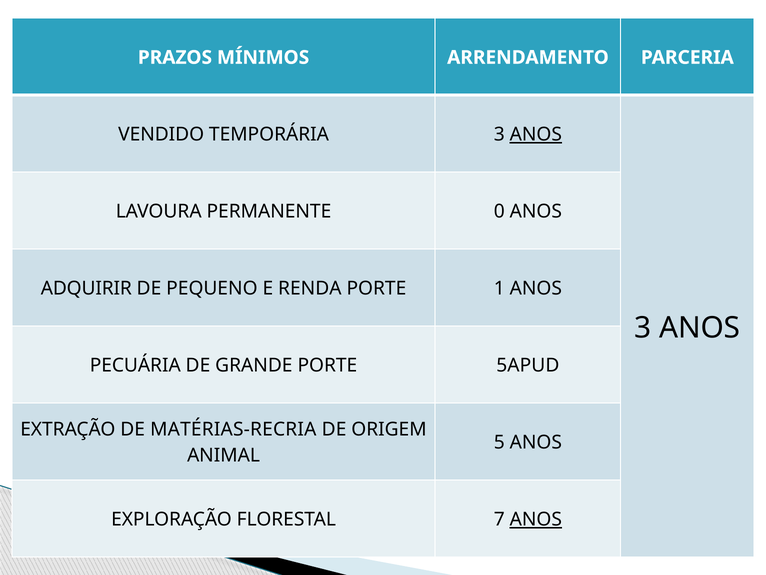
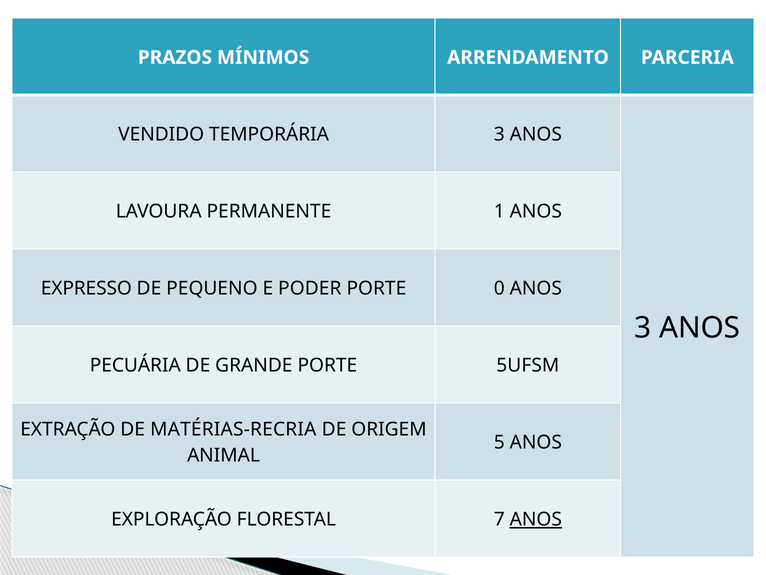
ANOS at (536, 134) underline: present -> none
0: 0 -> 1
ADQUIRIR: ADQUIRIR -> EXPRESSO
RENDA: RENDA -> PODER
1: 1 -> 0
5APUD: 5APUD -> 5UFSM
